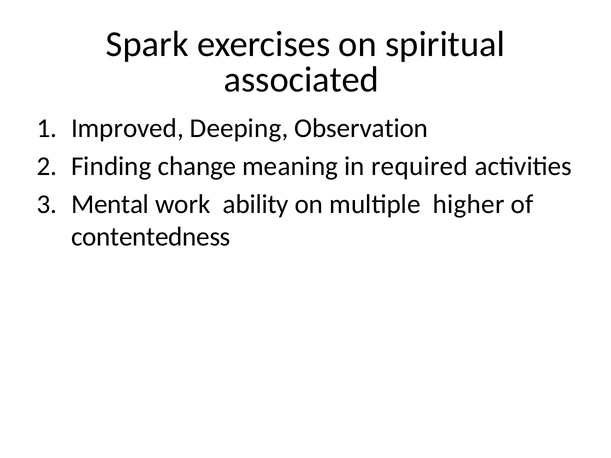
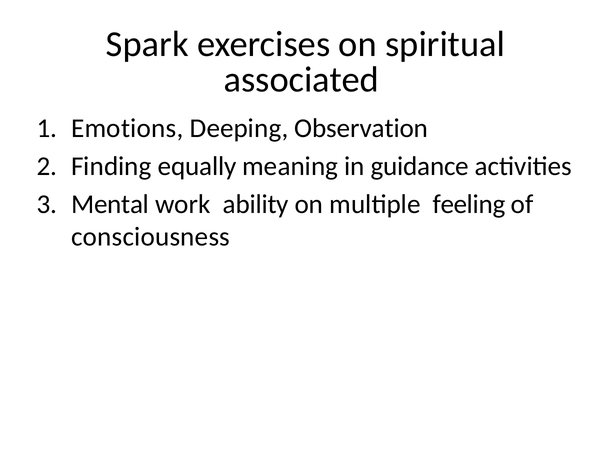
Improved: Improved -> Emotions
change: change -> equally
required: required -> guidance
higher: higher -> feeling
contentedness: contentedness -> consciousness
